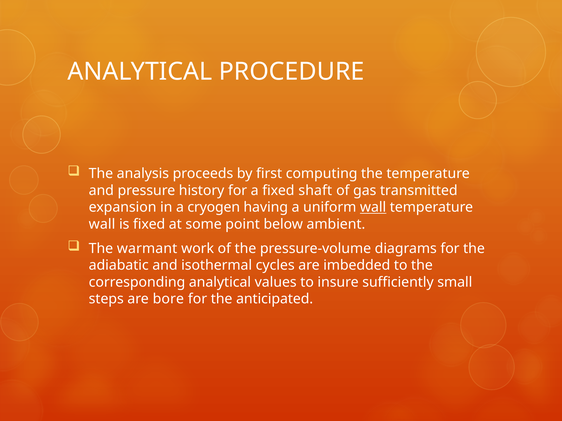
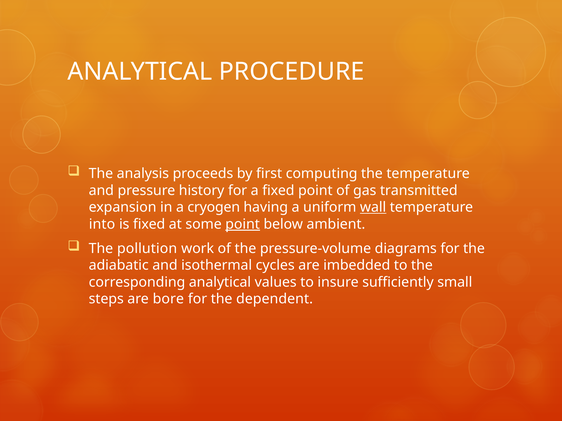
fixed shaft: shaft -> point
wall at (102, 224): wall -> into
point at (243, 224) underline: none -> present
warmant: warmant -> pollution
anticipated: anticipated -> dependent
